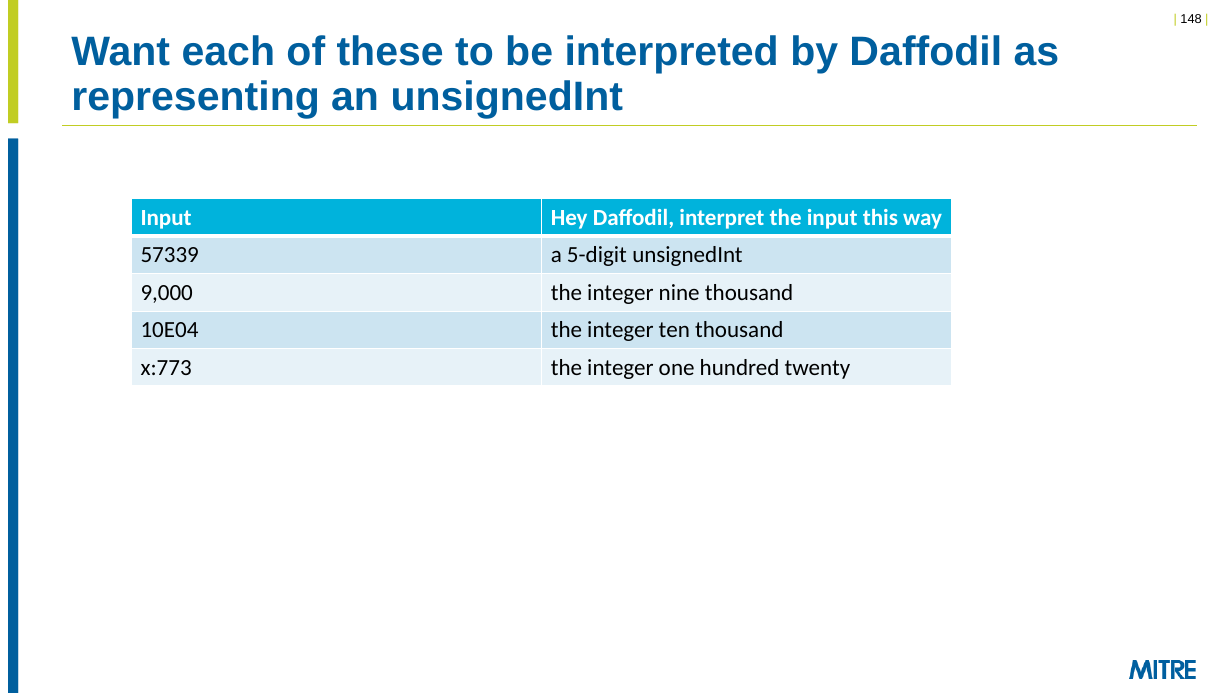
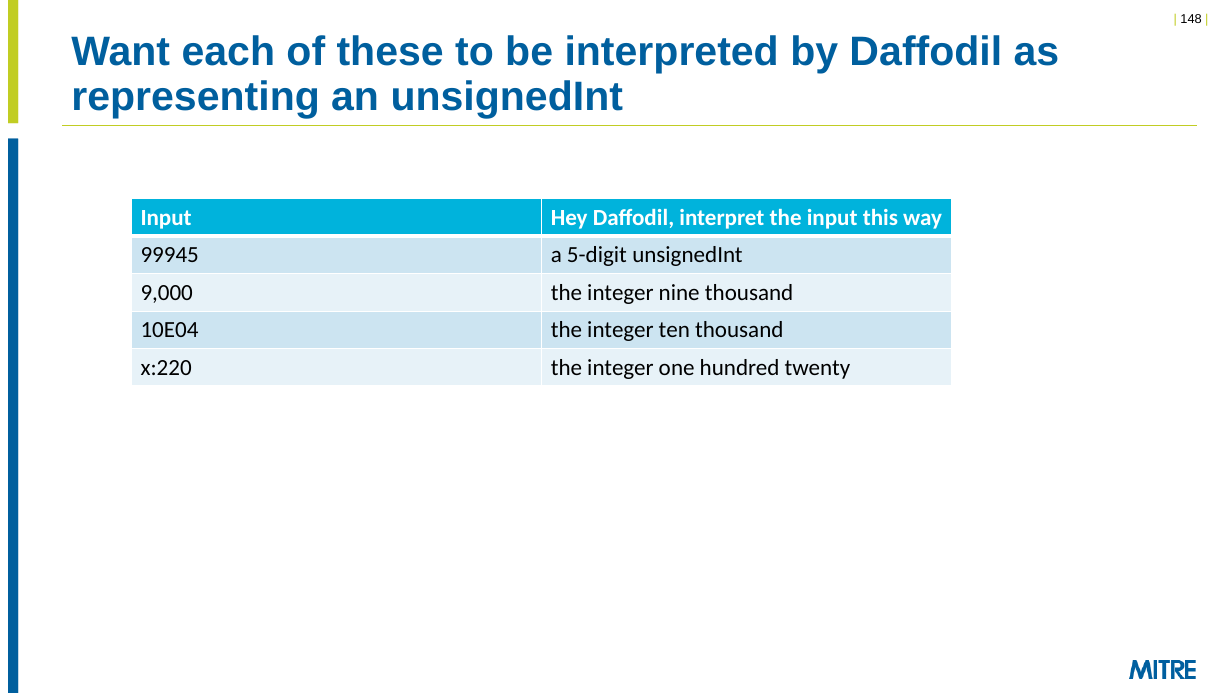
57339: 57339 -> 99945
x:773: x:773 -> x:220
